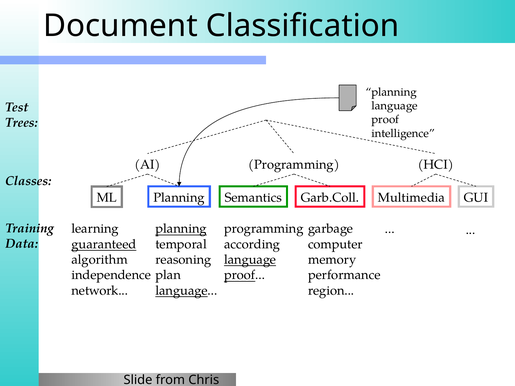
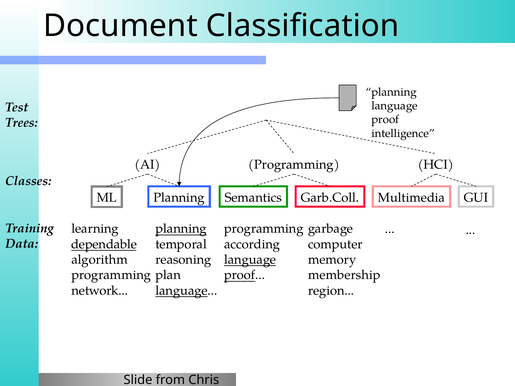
guaranteed: guaranteed -> dependable
independence at (111, 275): independence -> programming
performance: performance -> membership
